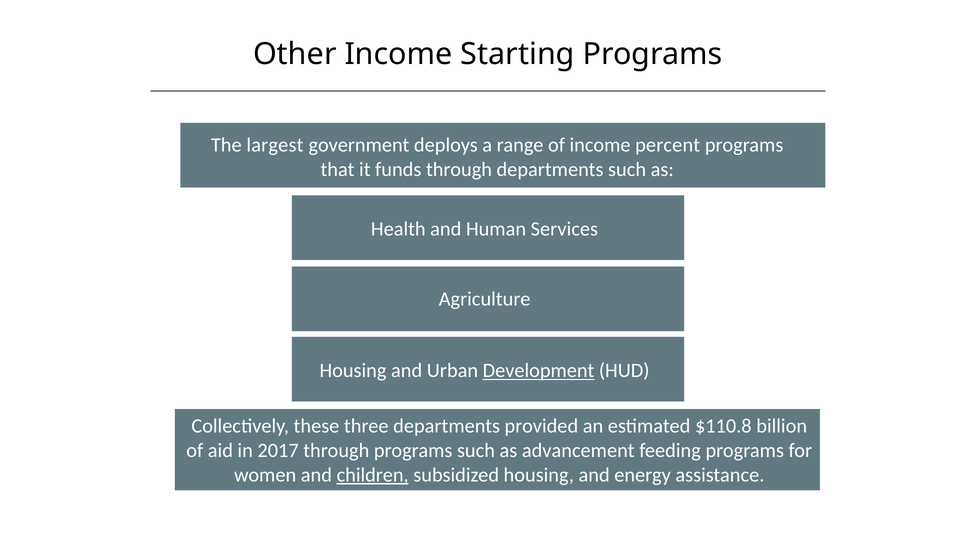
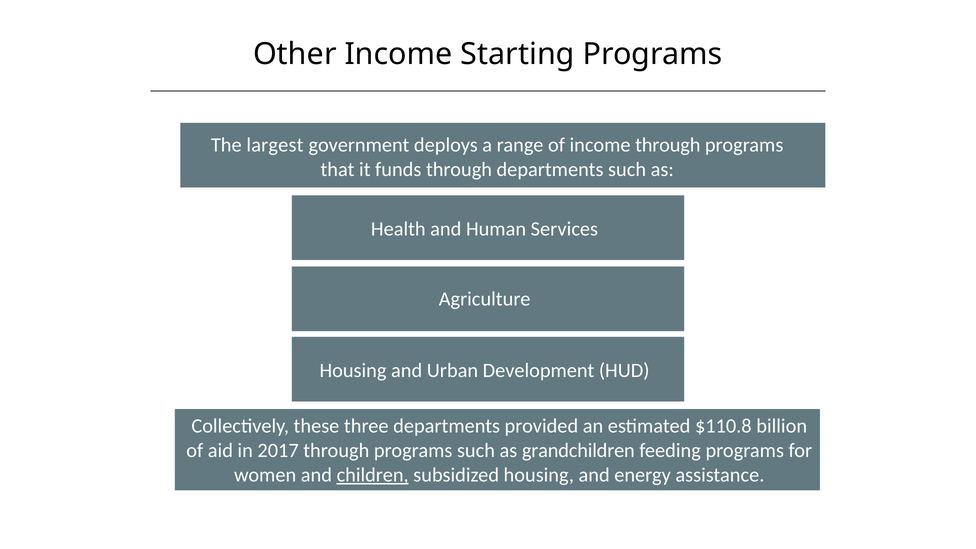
income percent: percent -> through
Development underline: present -> none
advancement: advancement -> grandchildren
